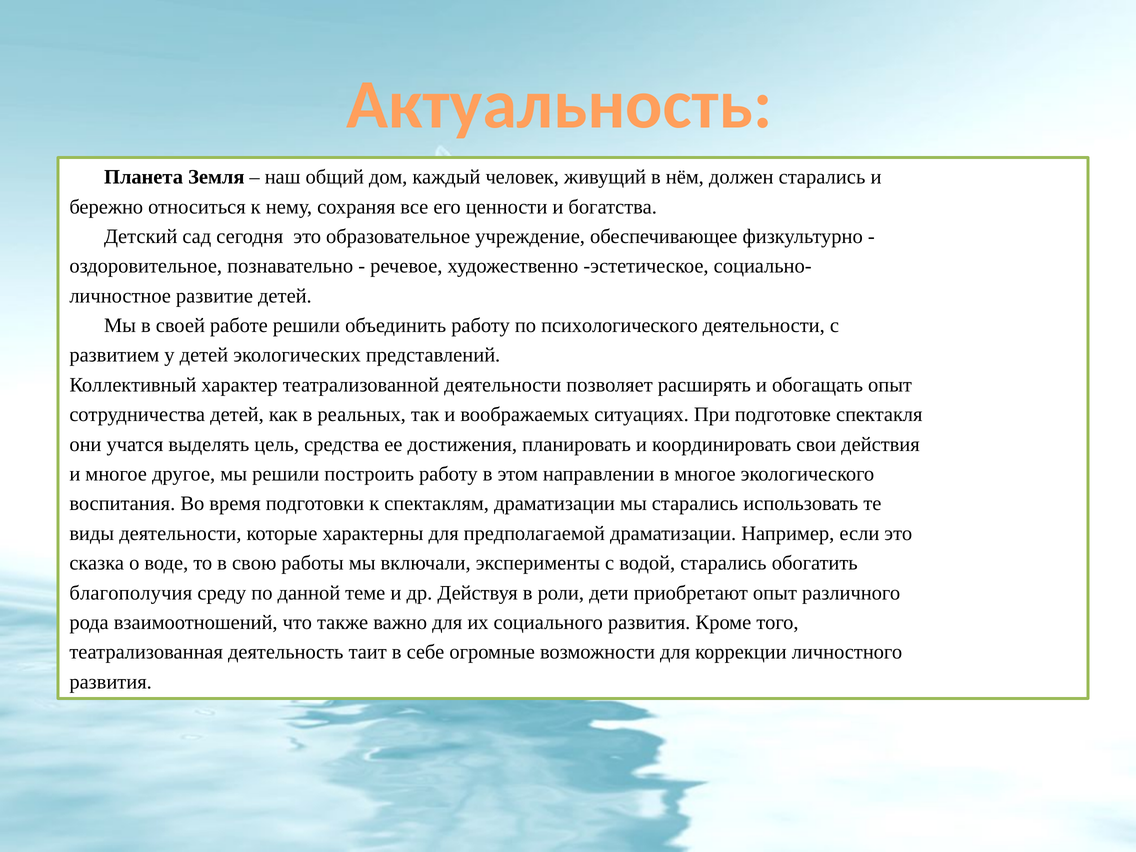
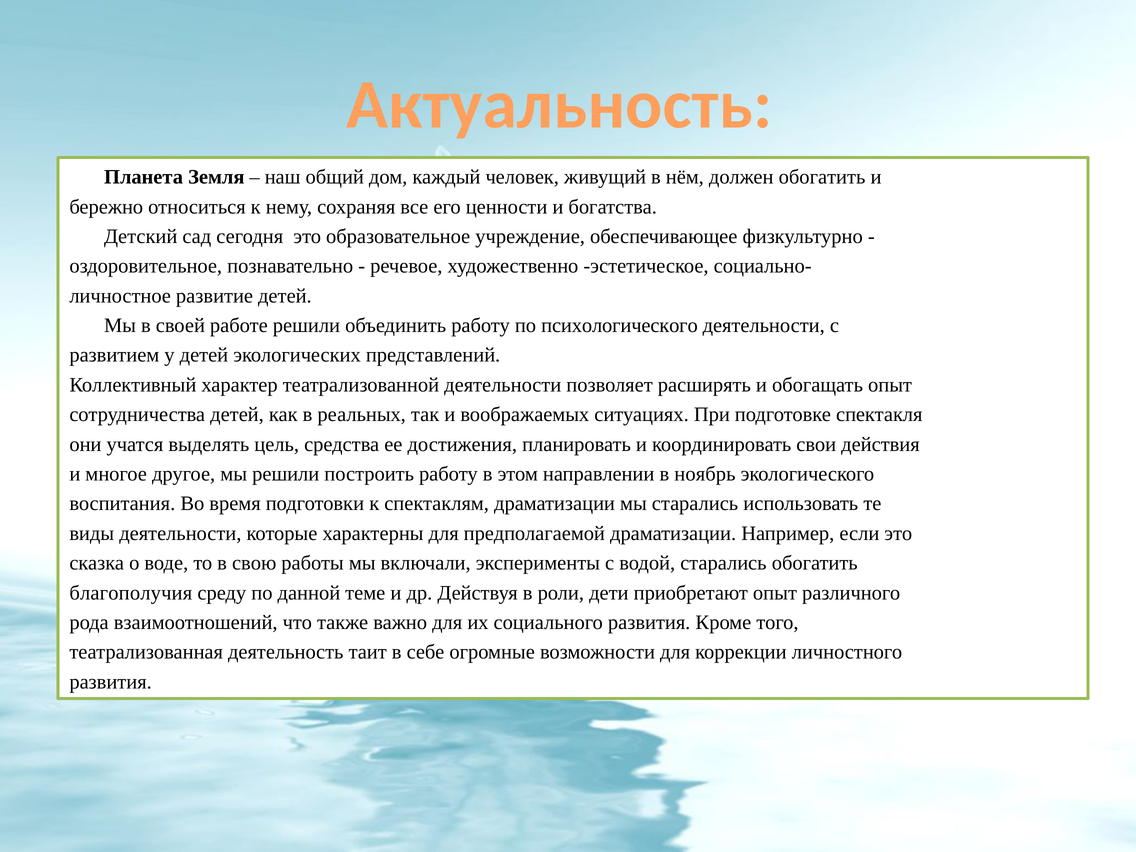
должен старались: старались -> обогатить
в многое: многое -> ноябрь
